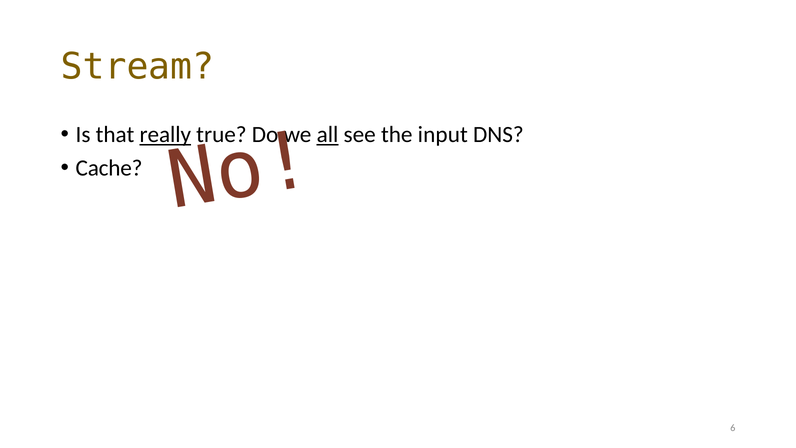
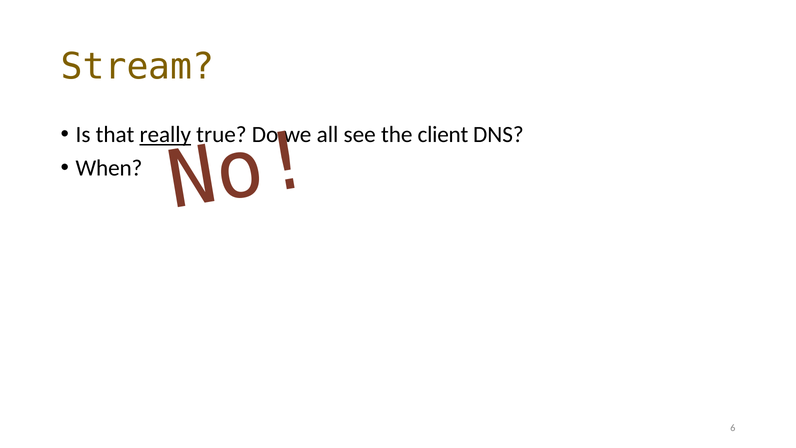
all underline: present -> none
input: input -> client
Cache: Cache -> When
